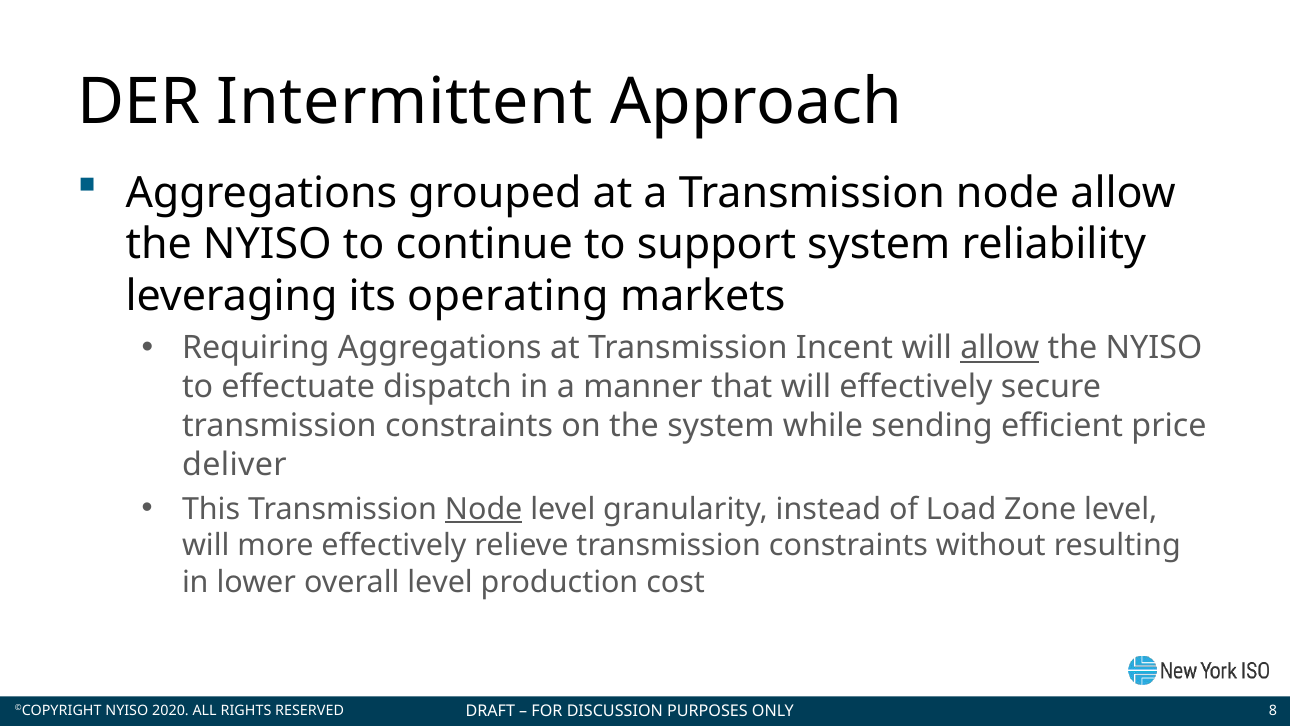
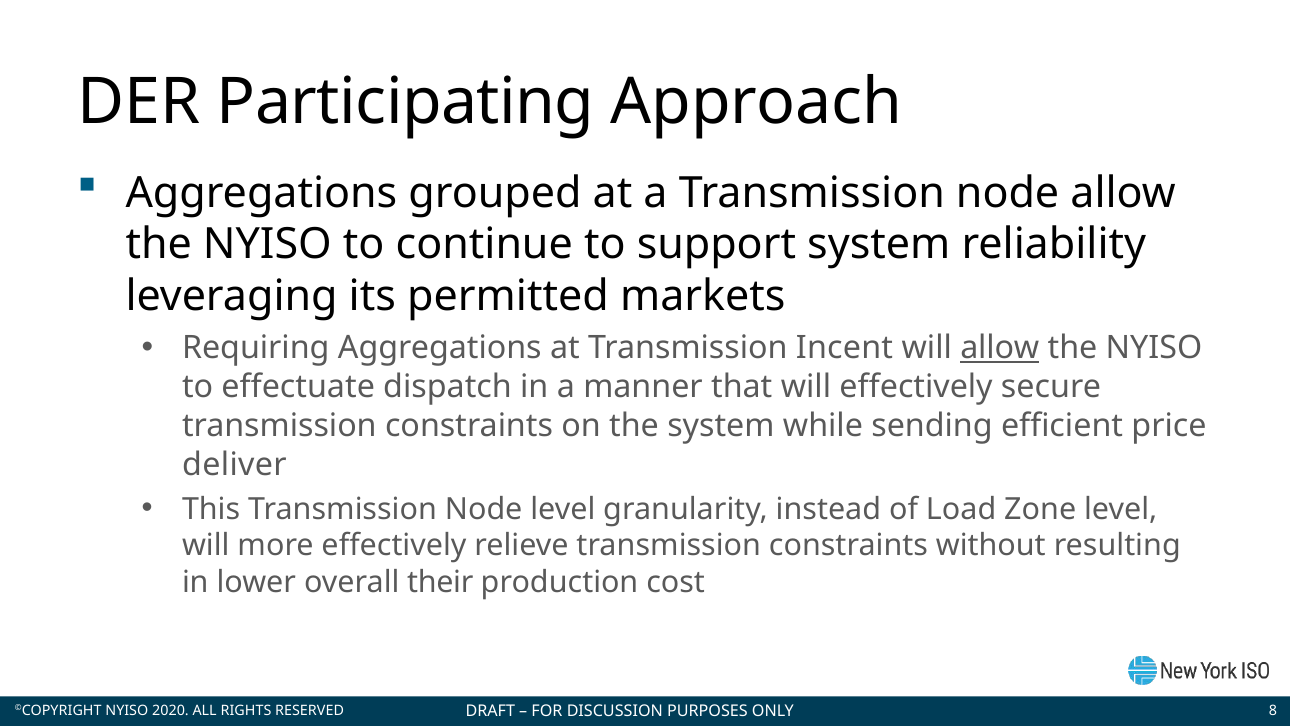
Intermittent: Intermittent -> Participating
operating: operating -> permitted
Node at (484, 509) underline: present -> none
overall level: level -> their
